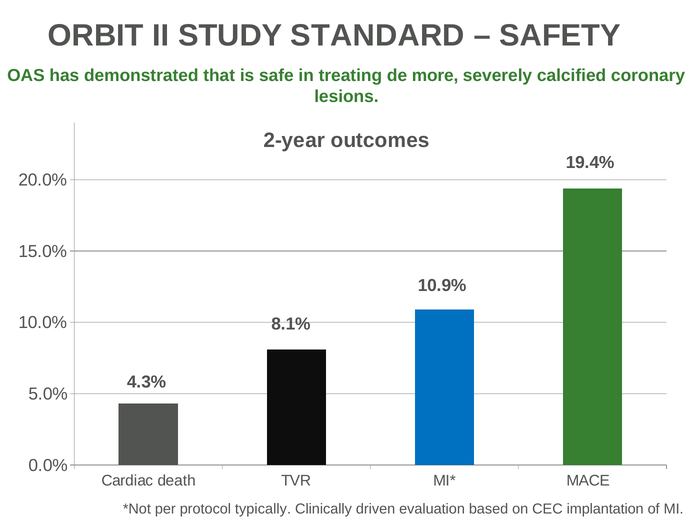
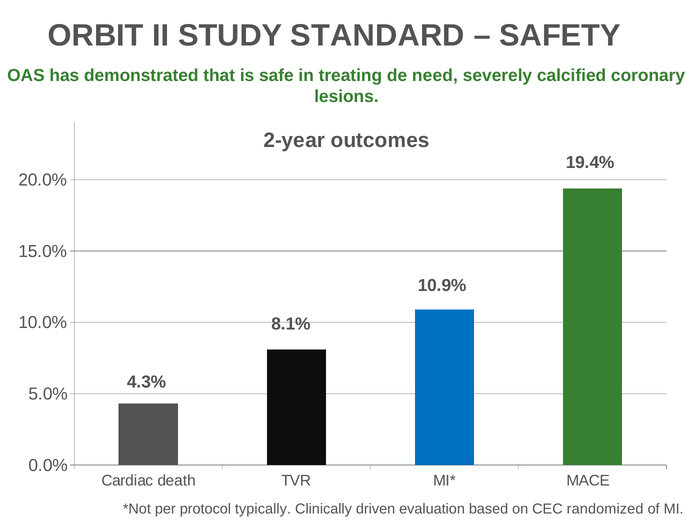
more: more -> need
implantation: implantation -> randomized
